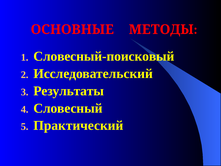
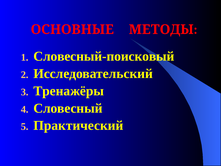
Результаты: Результаты -> Тренажёры
